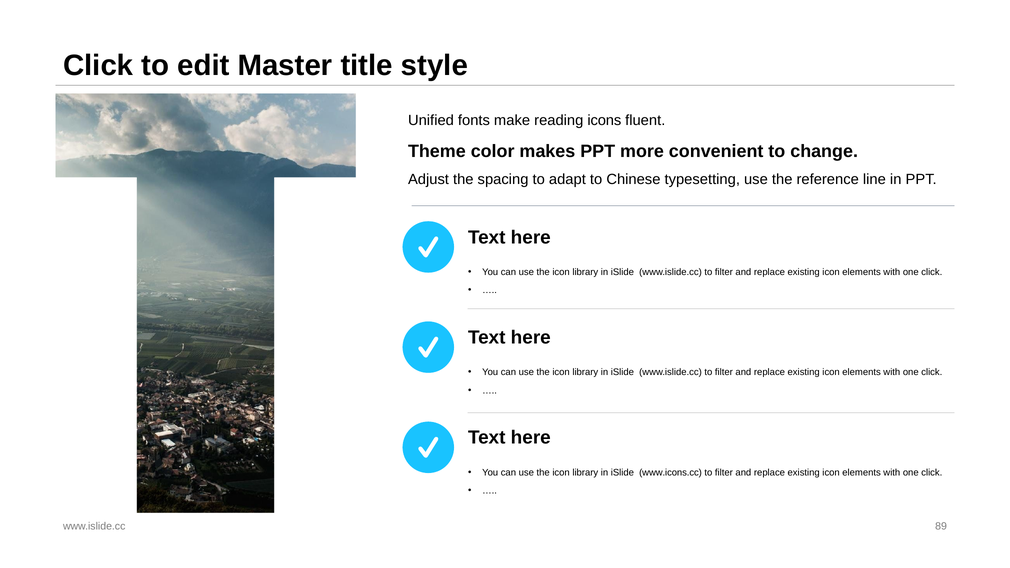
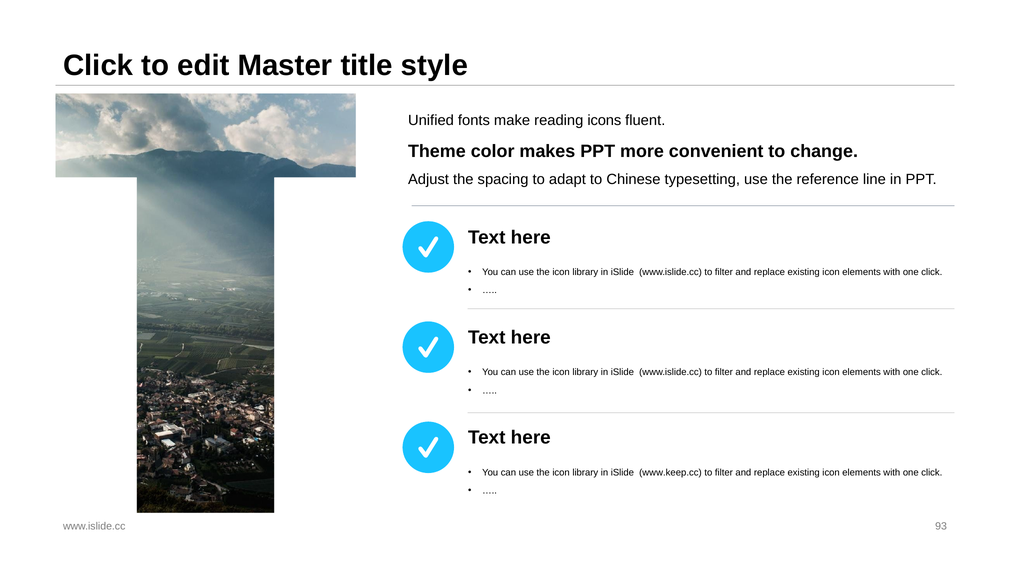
www.icons.cc: www.icons.cc -> www.keep.cc
89: 89 -> 93
